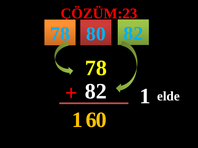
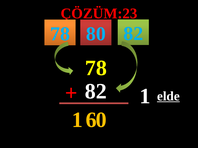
elde underline: none -> present
